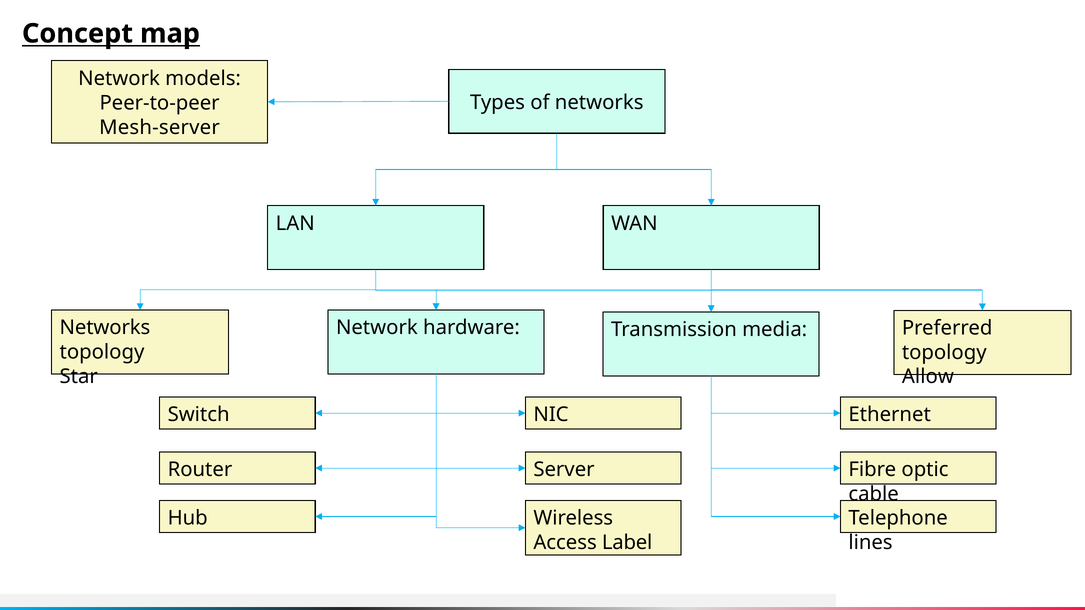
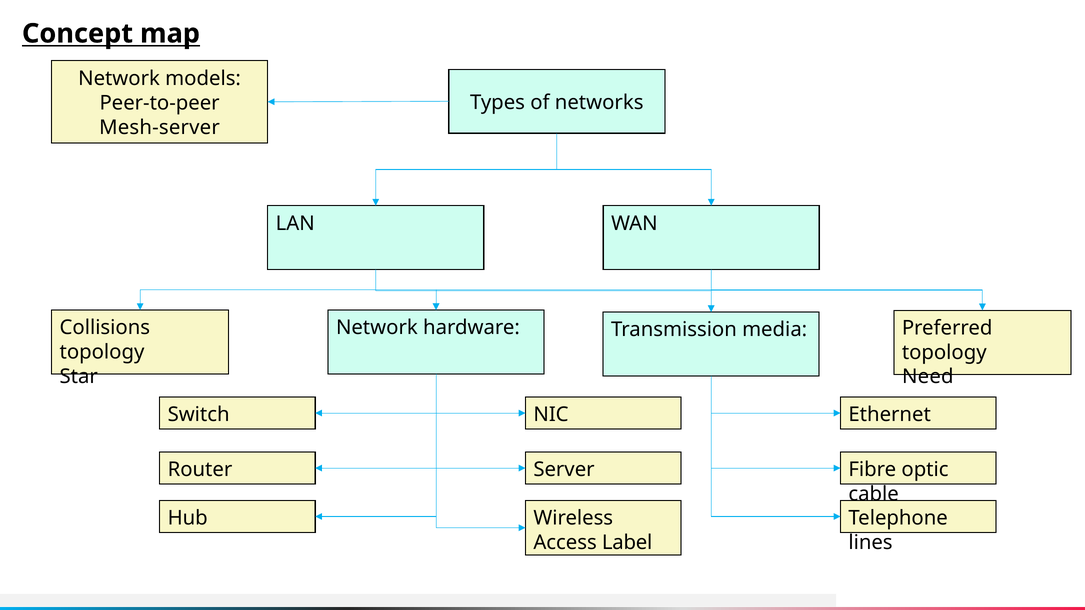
Networks at (105, 328): Networks -> Collisions
Allow: Allow -> Need
